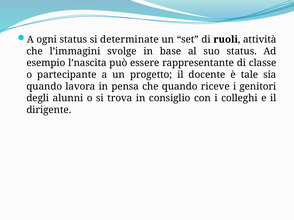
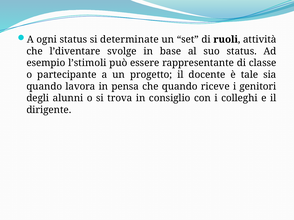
l’immagini: l’immagini -> l’diventare
l’nascita: l’nascita -> l’stimoli
